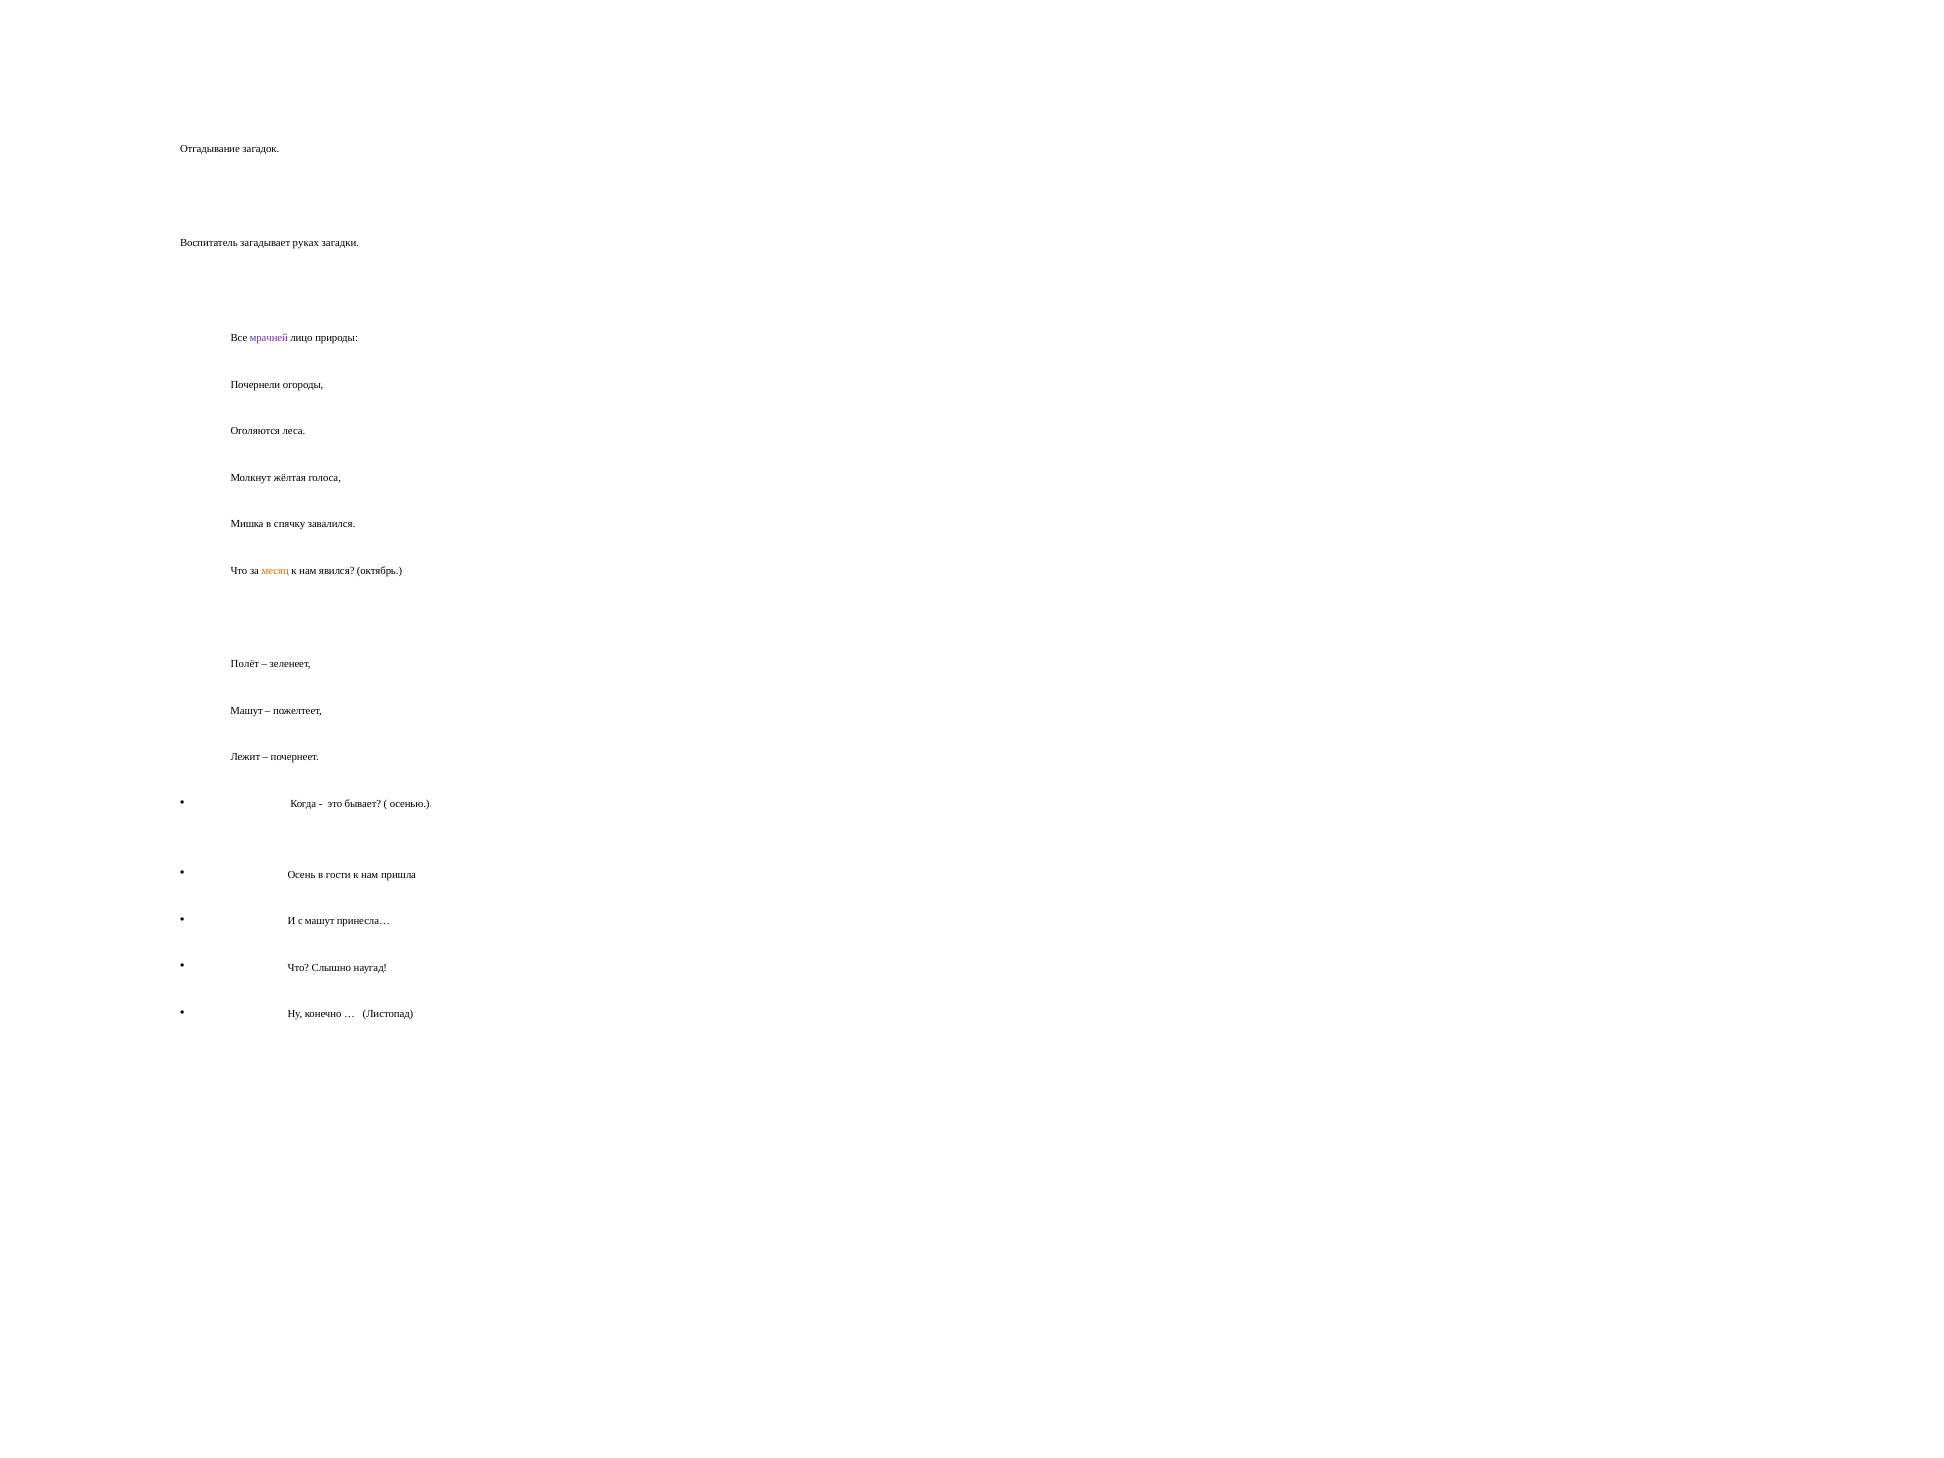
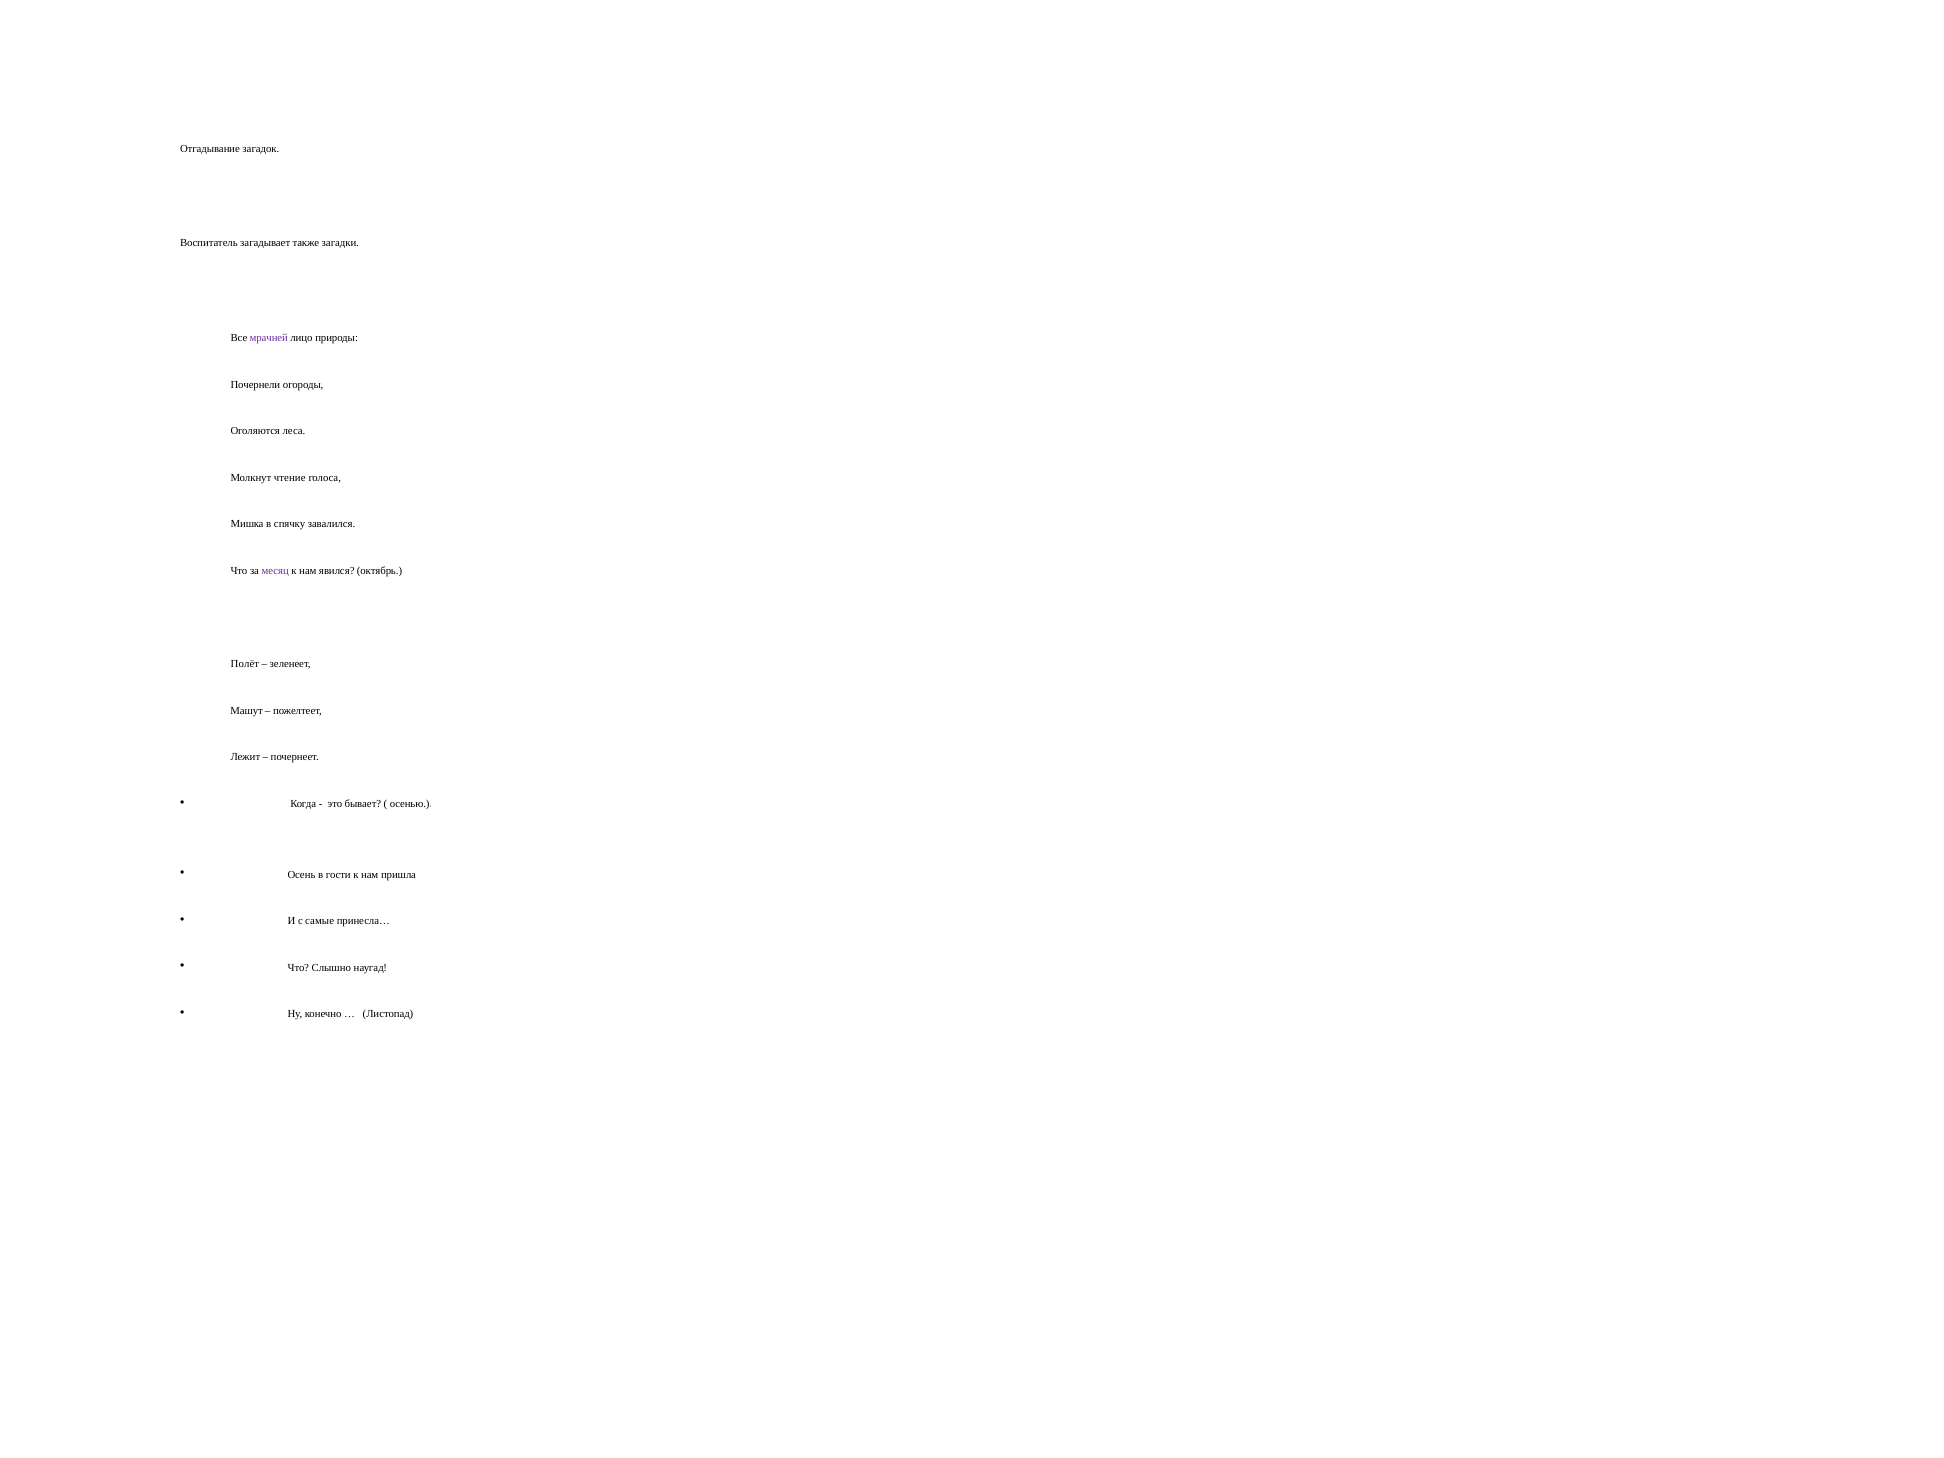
руках: руках -> также
жёлтая: жёлтая -> чтение
месяц colour: orange -> purple
с машут: машут -> самые
